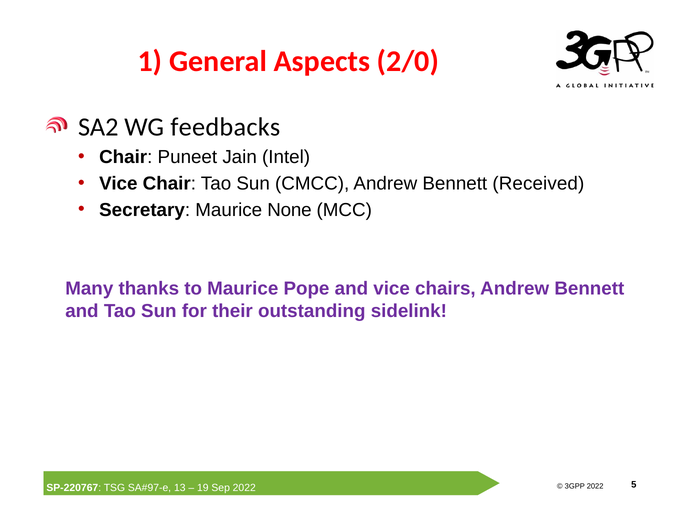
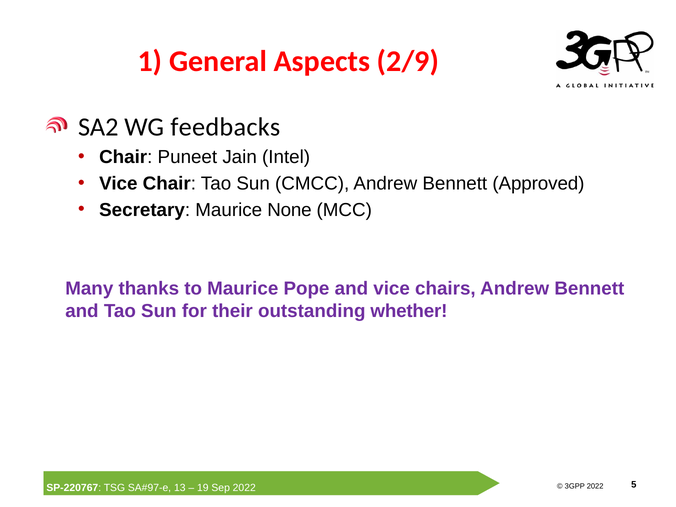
2/0: 2/0 -> 2/9
Received: Received -> Approved
sidelink: sidelink -> whether
